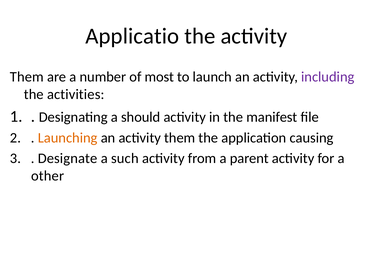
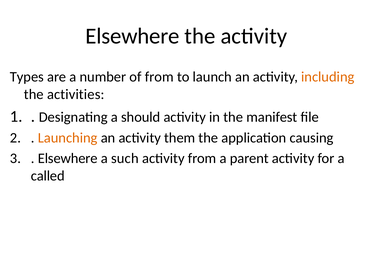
Applicatio at (132, 36): Applicatio -> Elsewhere
Them at (27, 77): Them -> Types
of most: most -> from
including colour: purple -> orange
Designate at (68, 158): Designate -> Elsewhere
other: other -> called
